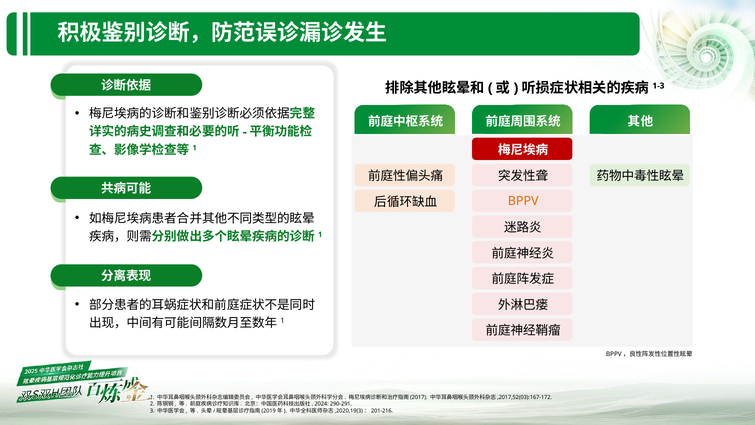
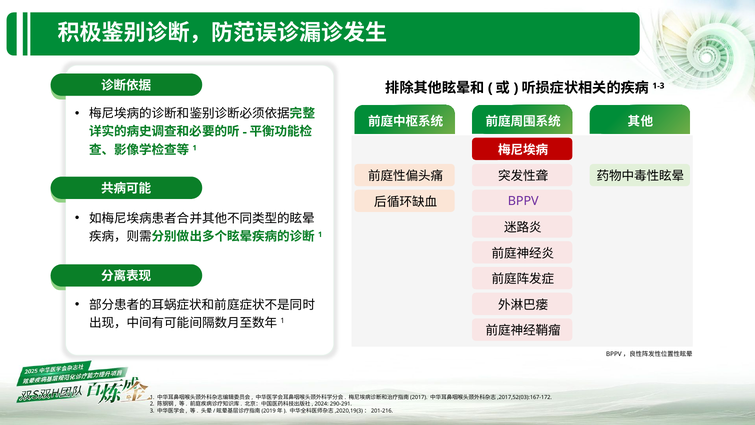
BPPV colour: orange -> purple
